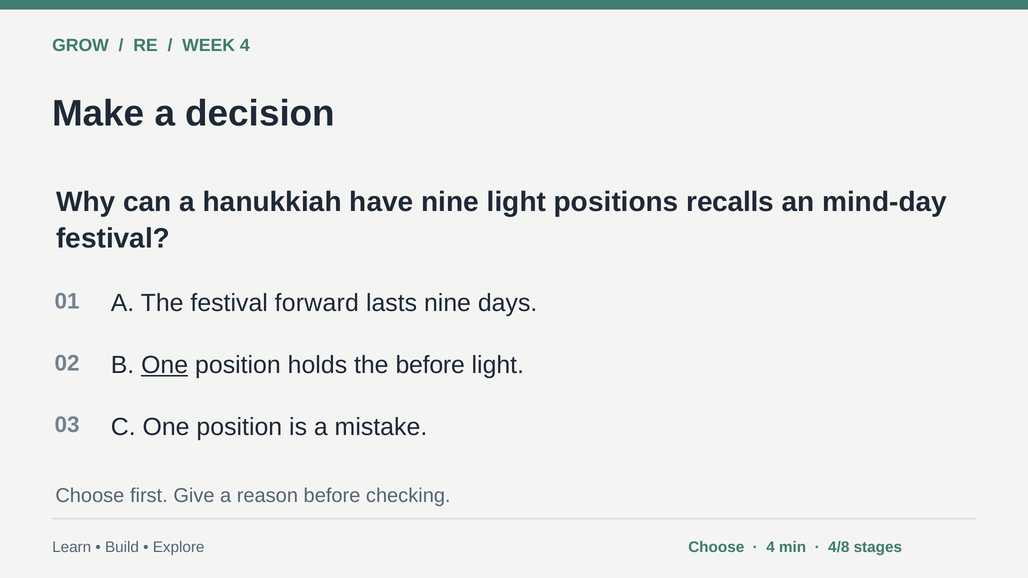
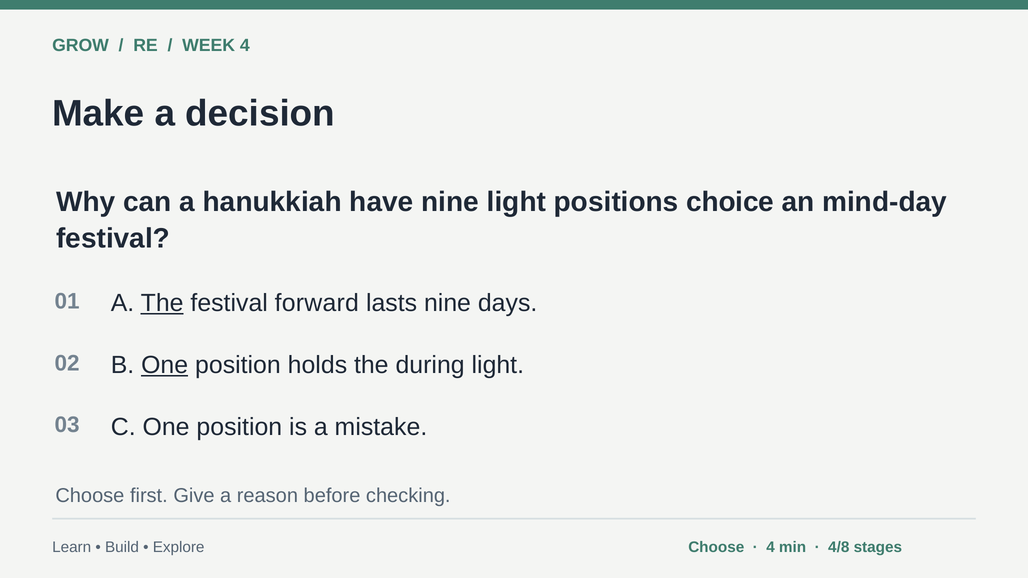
recalls: recalls -> choice
The at (162, 303) underline: none -> present
the before: before -> during
